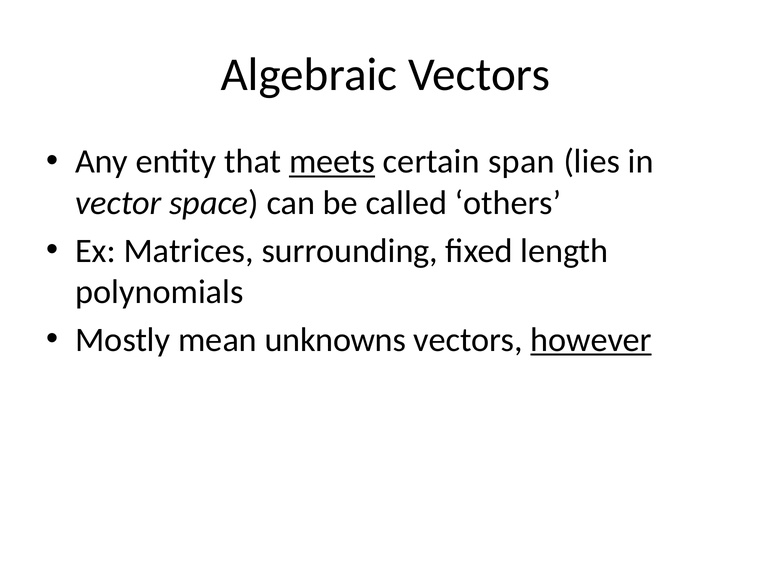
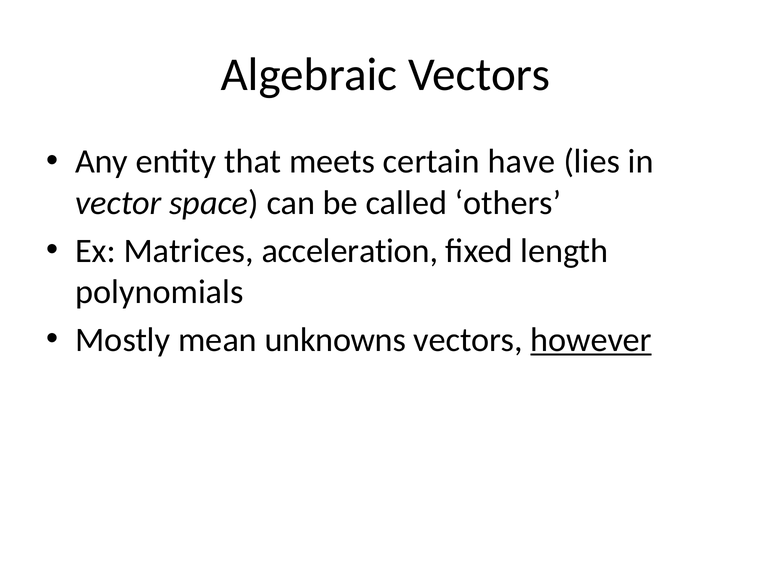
meets underline: present -> none
span: span -> have
surrounding: surrounding -> acceleration
